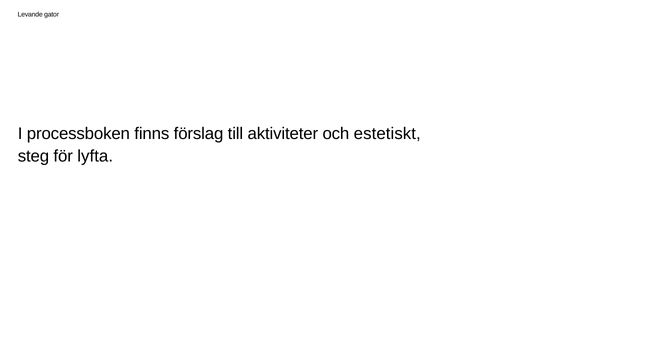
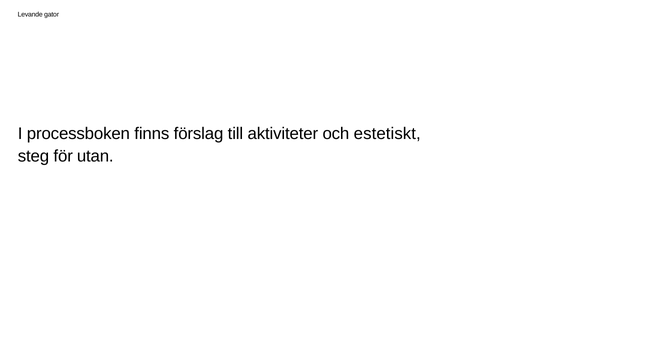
lyfta: lyfta -> utan
